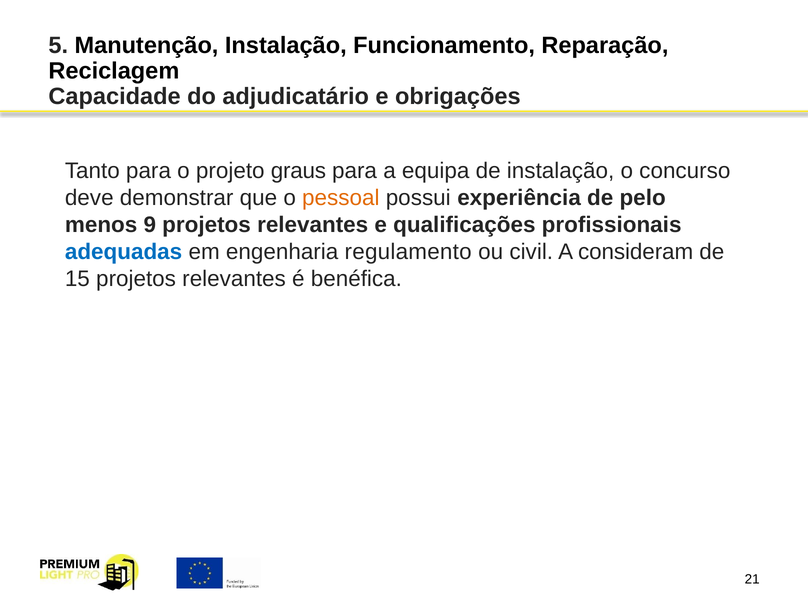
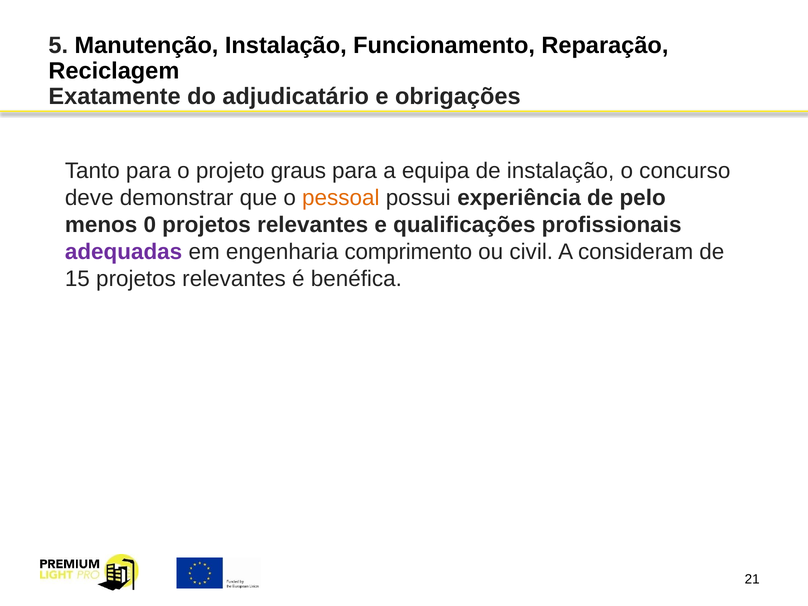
Capacidade: Capacidade -> Exatamente
9: 9 -> 0
adequadas colour: blue -> purple
regulamento: regulamento -> comprimento
